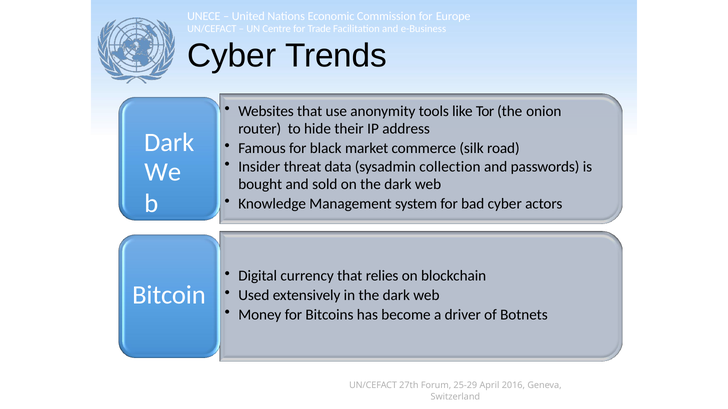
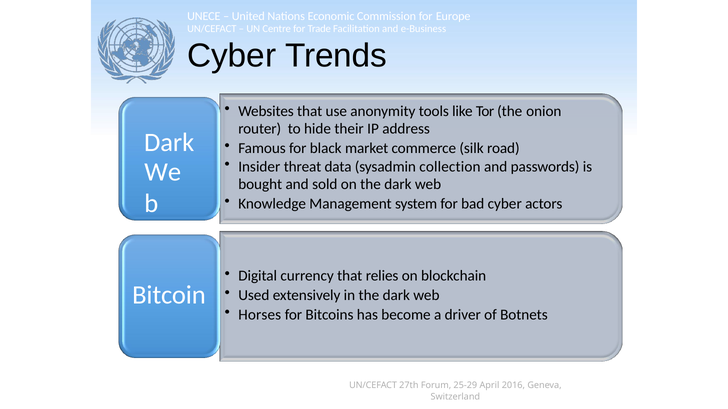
Money: Money -> Horses
